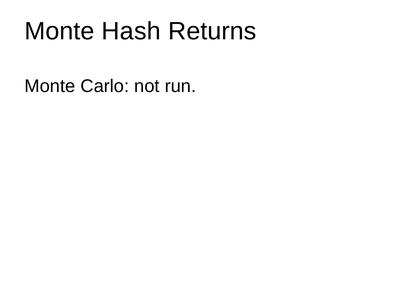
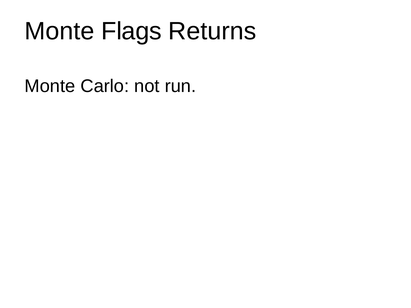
Hash: Hash -> Flags
